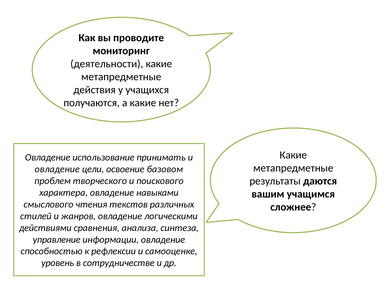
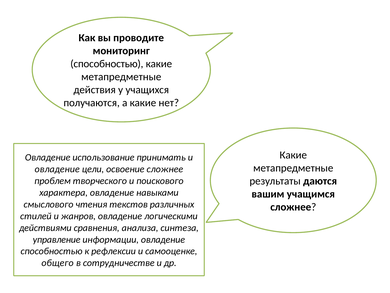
деятельности at (107, 64): деятельности -> способностью
освоение базовом: базовом -> сложнее
уровень: уровень -> общего
